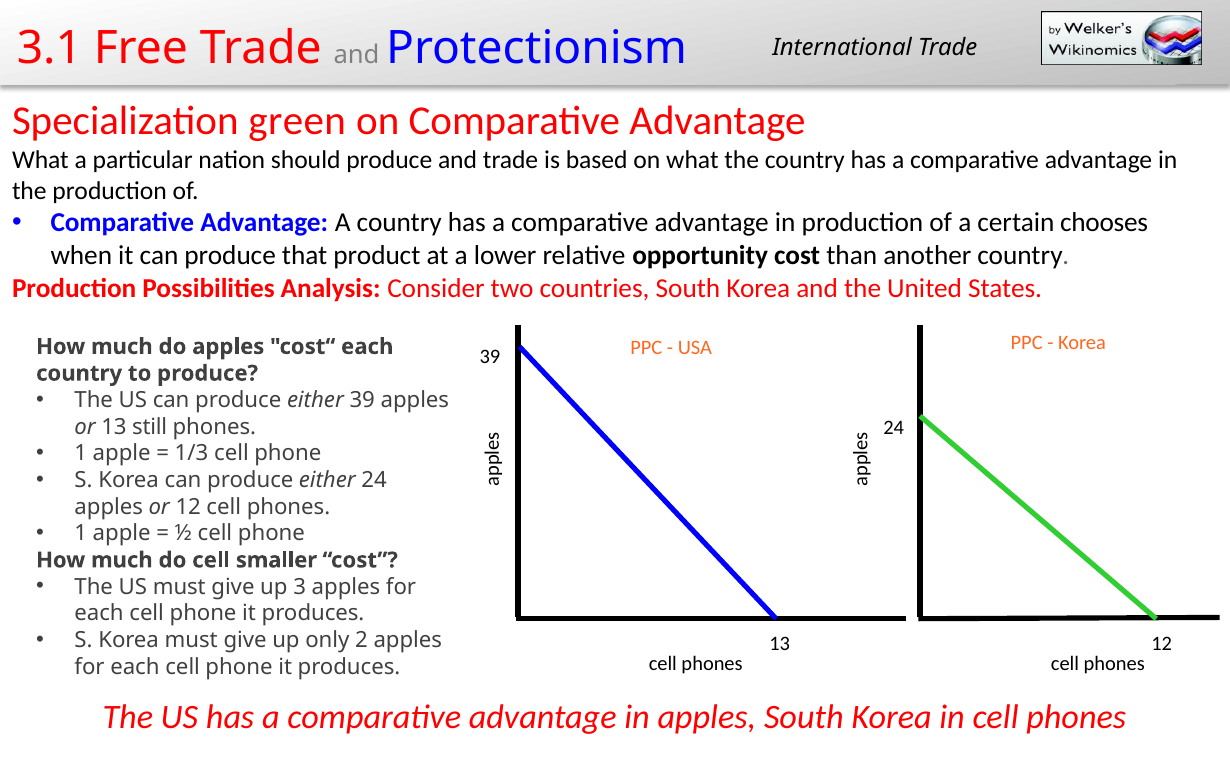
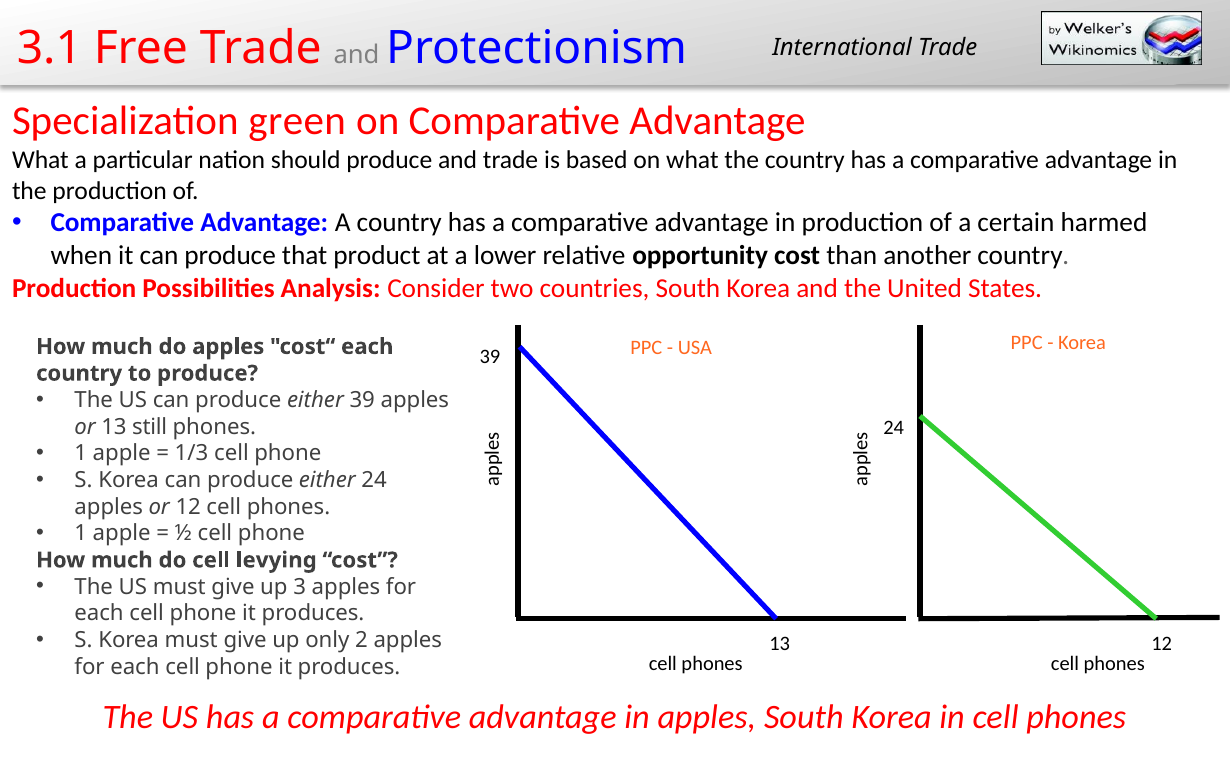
chooses: chooses -> harmed
smaller: smaller -> levying
